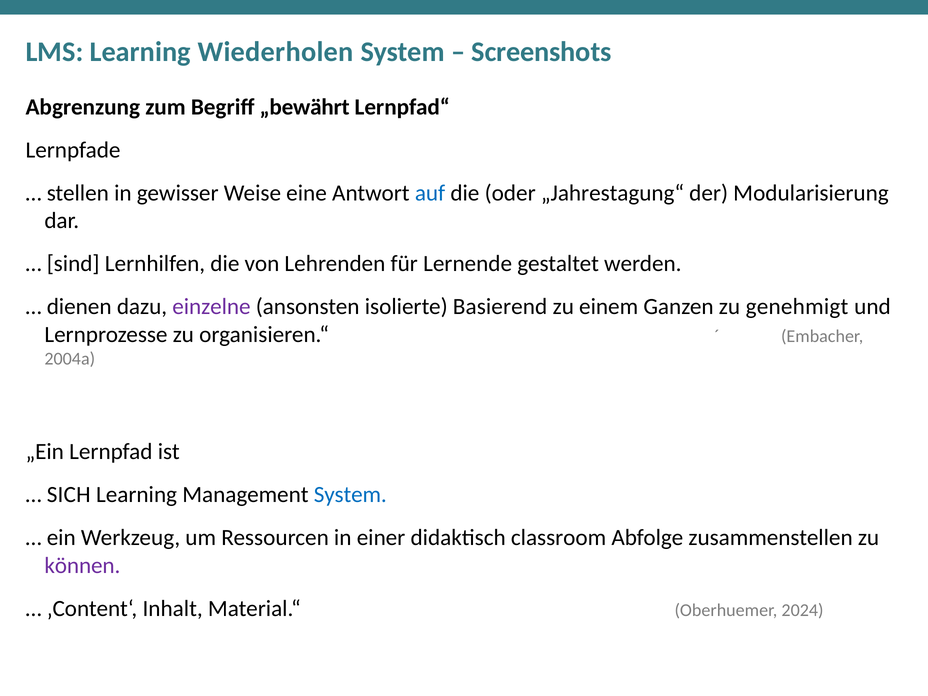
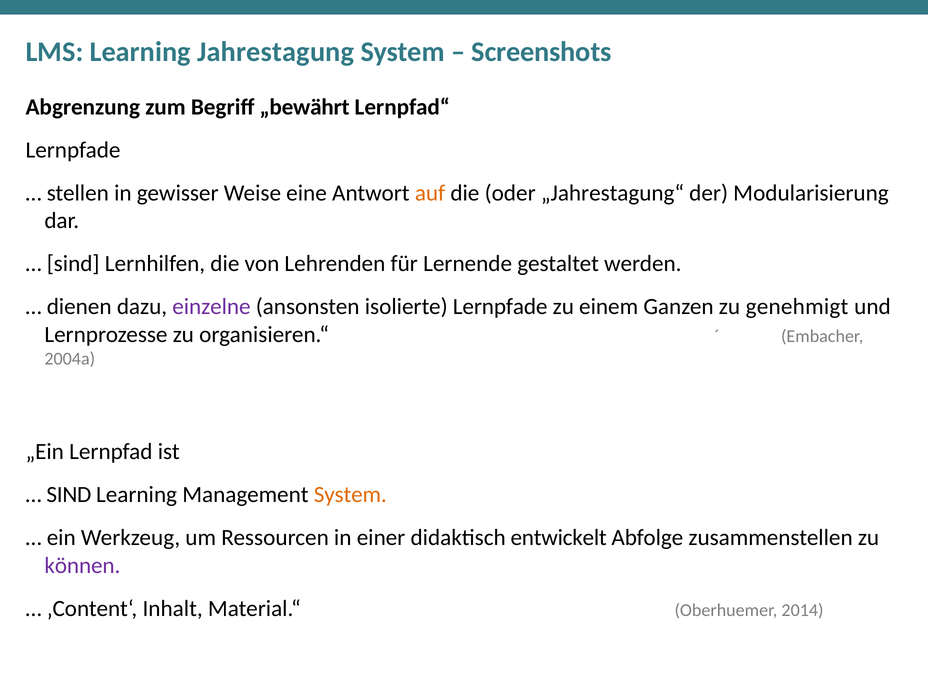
Wiederholen: Wiederholen -> Jahrestagung
auf colour: blue -> orange
isolierte Basierend: Basierend -> Lernpfade
SICH at (69, 495): SICH -> SIND
System at (350, 495) colour: blue -> orange
classroom: classroom -> entwickelt
2024: 2024 -> 2014
